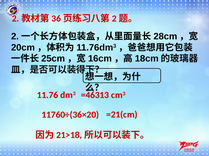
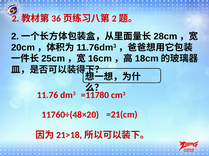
=46313: =46313 -> =11780
11760÷(36×20: 11760÷(36×20 -> 11760÷(48×20
